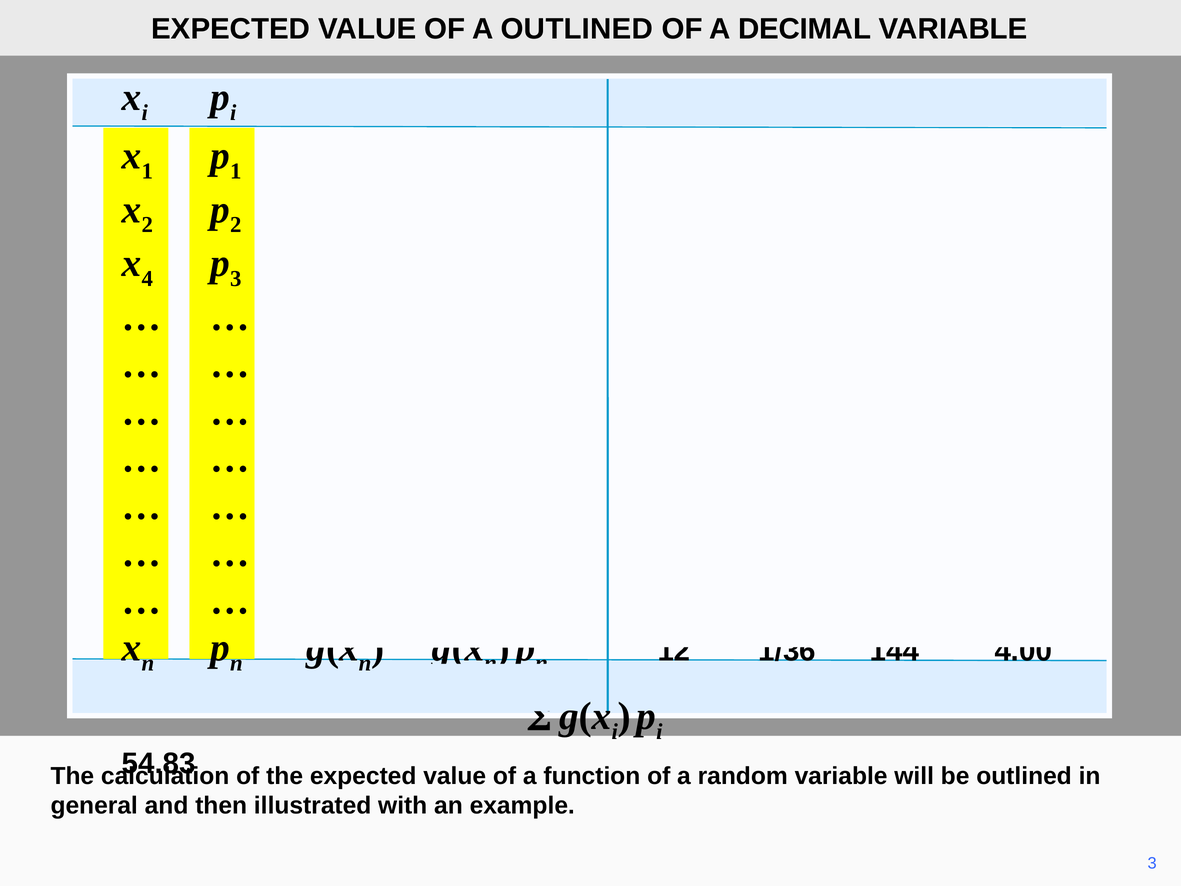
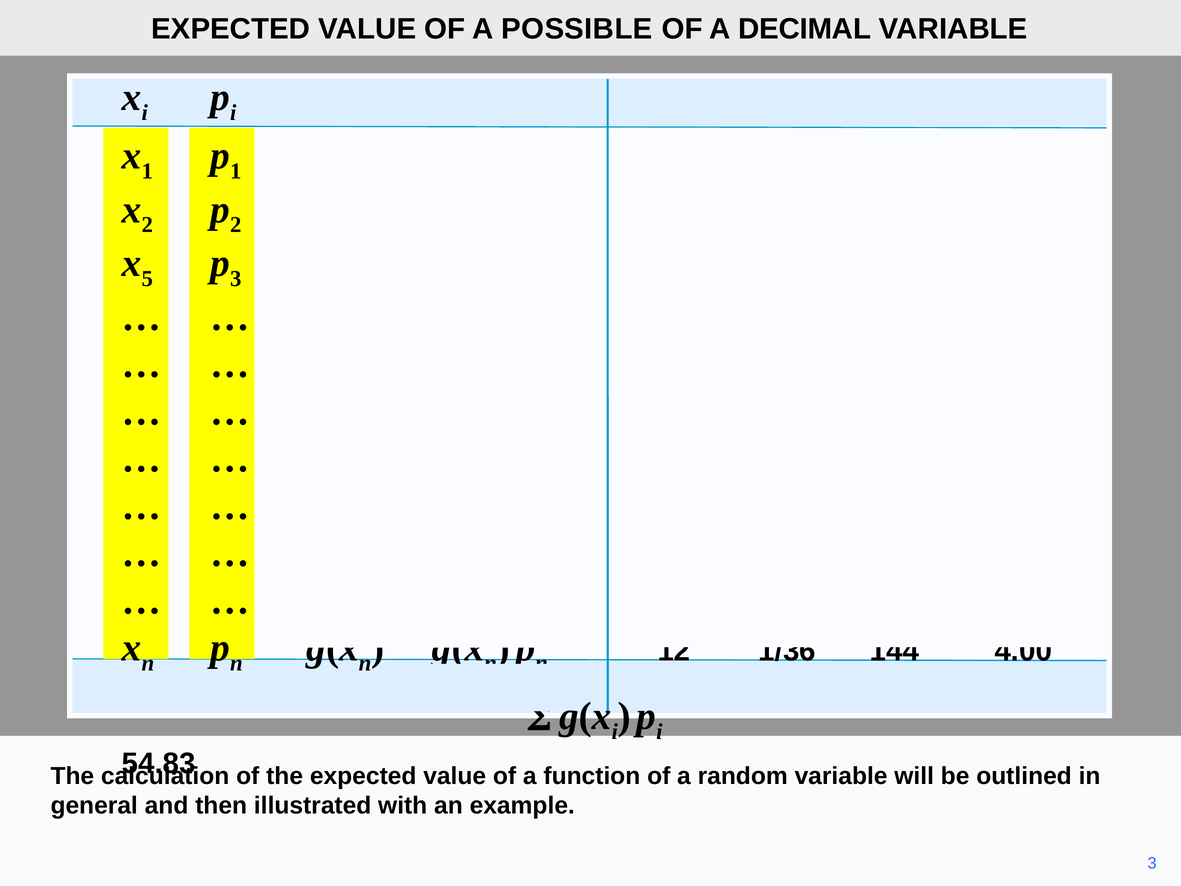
A OUTLINED: OUTLINED -> POSSIBLE
4 at (147, 279): 4 -> 5
